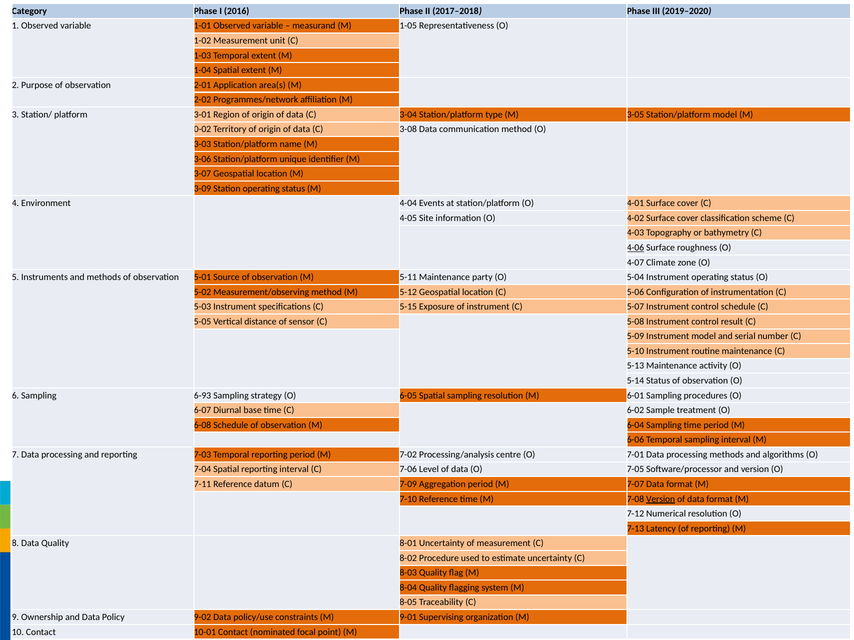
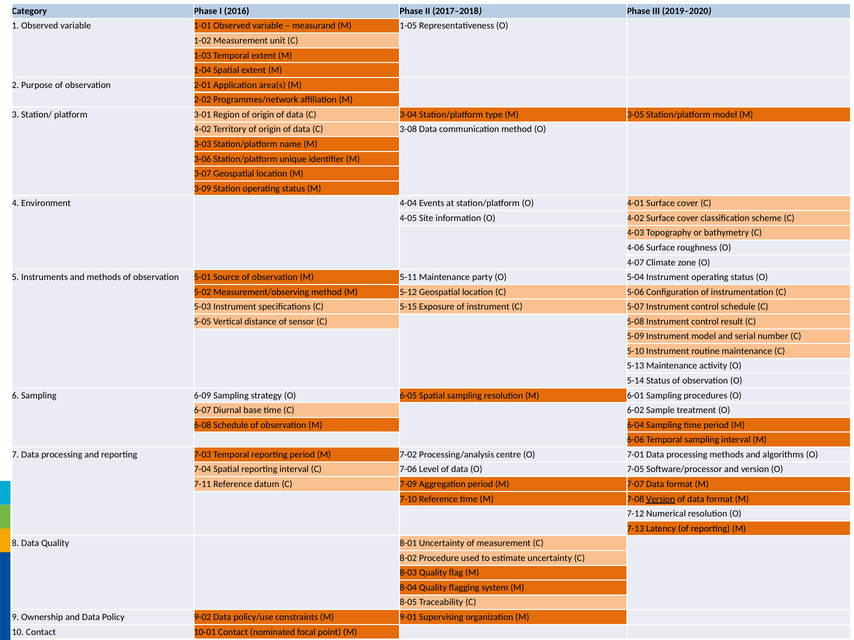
0-02 at (202, 129): 0-02 -> 4-02
4-06 underline: present -> none
6-93: 6-93 -> 6-09
